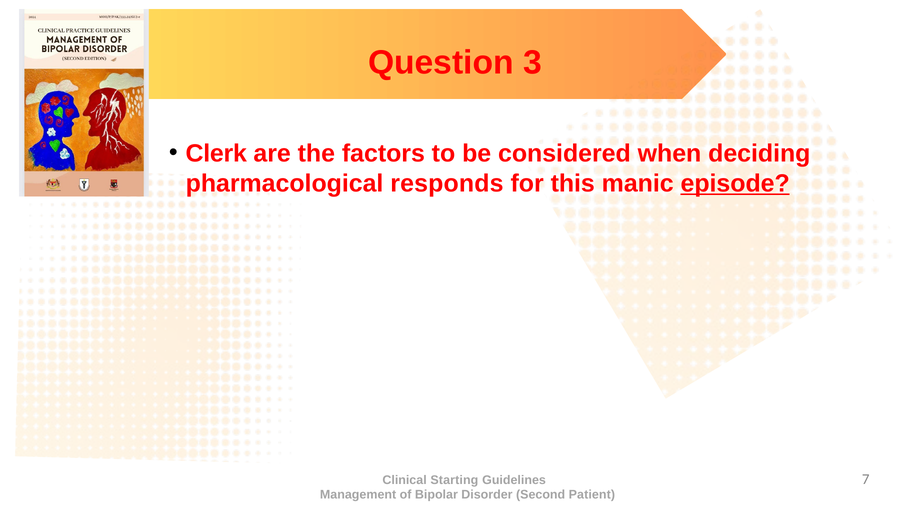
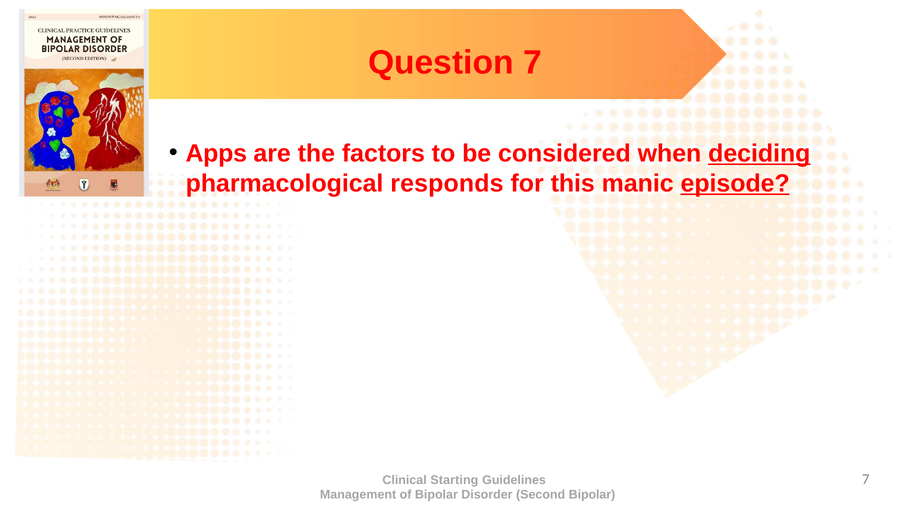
Question 3: 3 -> 7
Clerk: Clerk -> Apps
deciding underline: none -> present
Second Patient: Patient -> Bipolar
